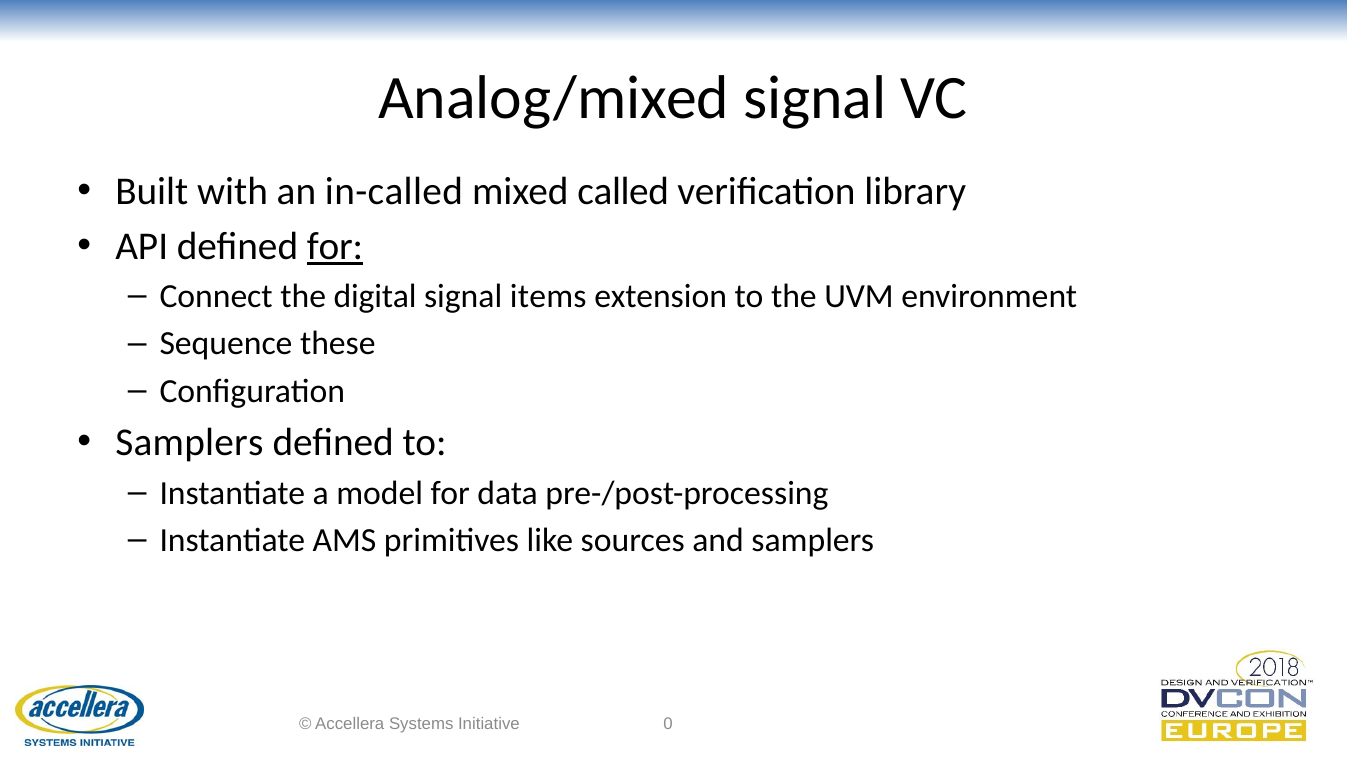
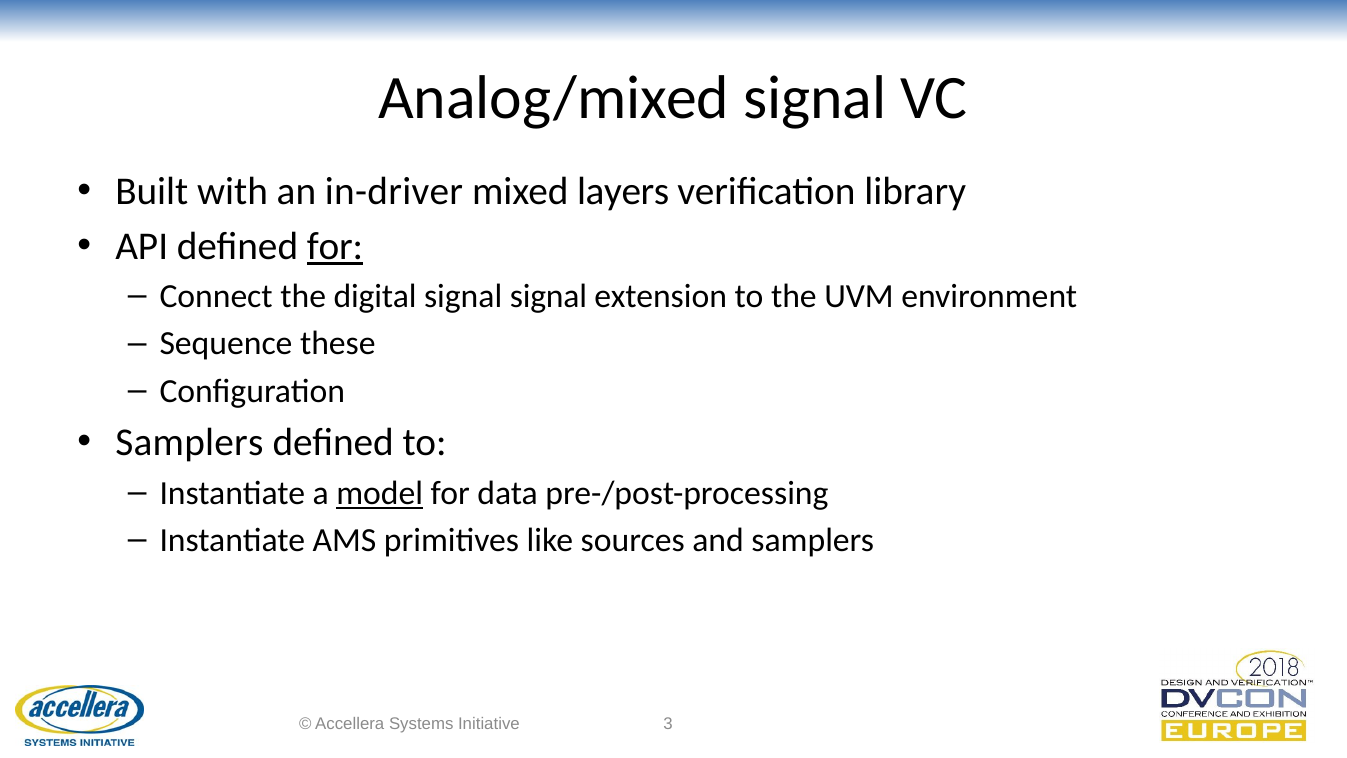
in-called: in-called -> in-driver
called: called -> layers
signal items: items -> signal
model underline: none -> present
0: 0 -> 3
